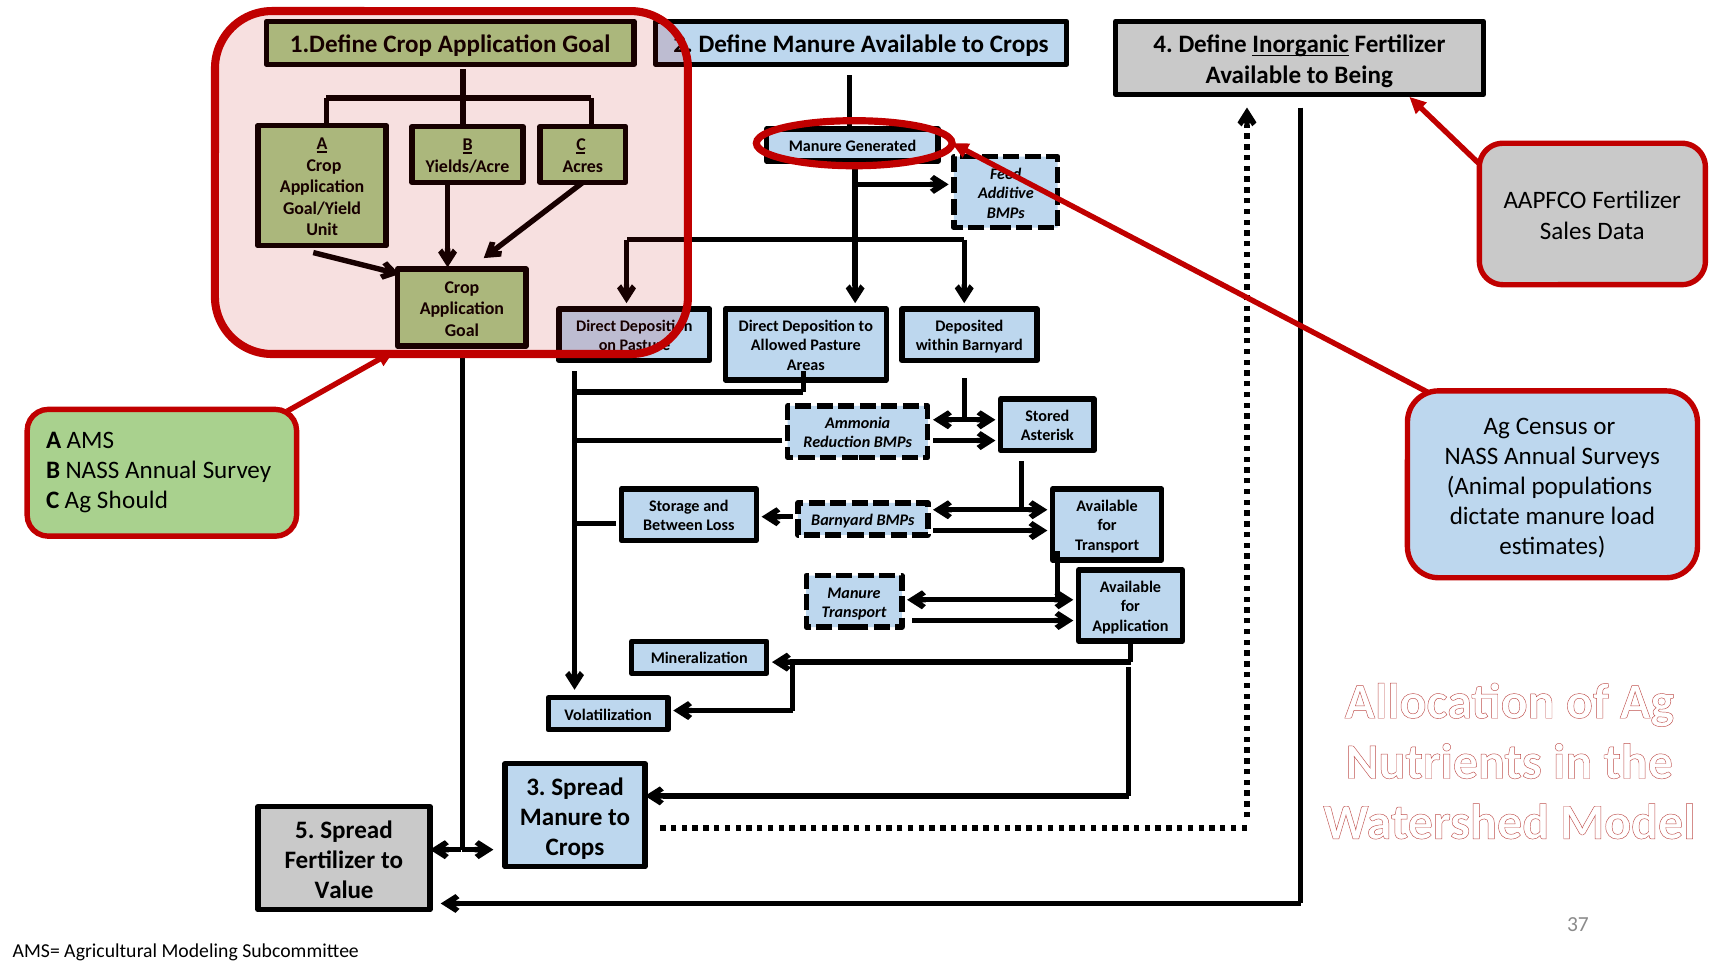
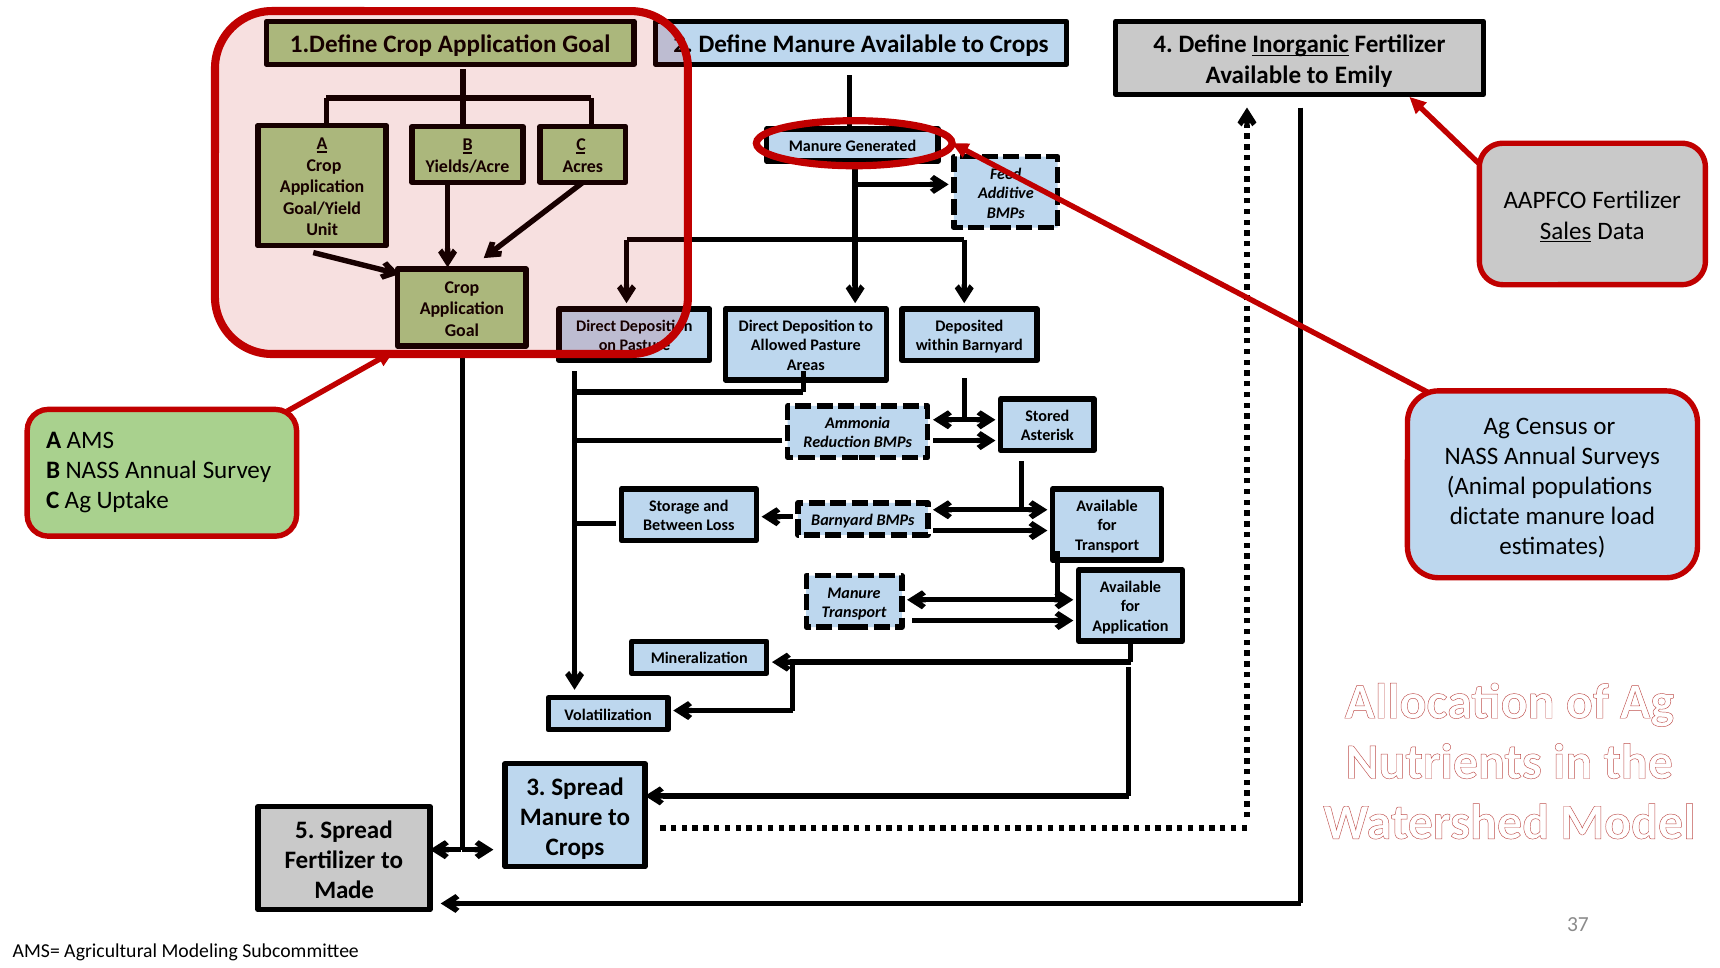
Being: Being -> Emily
Sales underline: none -> present
Should: Should -> Uptake
Value: Value -> Made
